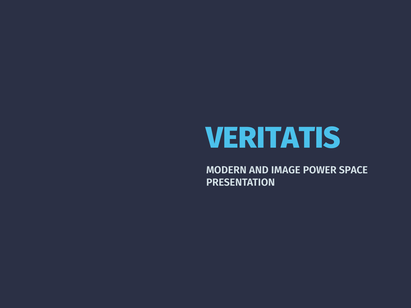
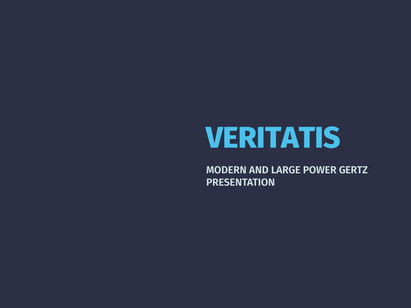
IMAGE: IMAGE -> LARGE
SPACE: SPACE -> GERTZ
